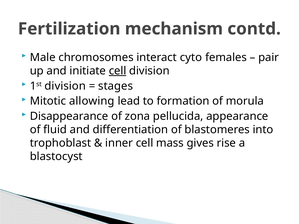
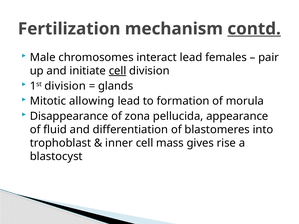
contd underline: none -> present
interact cyto: cyto -> lead
stages: stages -> glands
